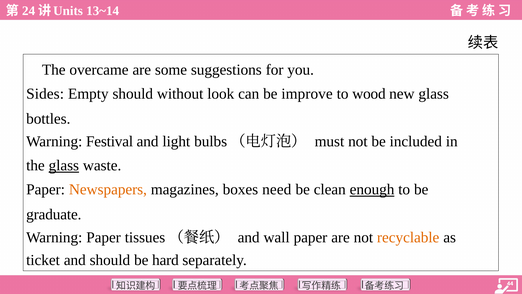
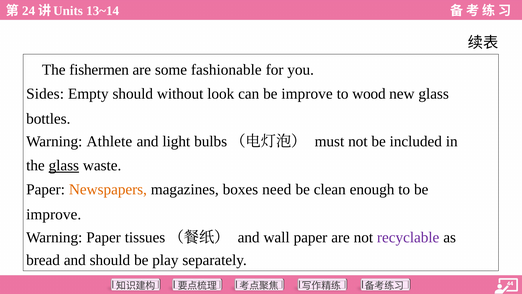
overcame: overcame -> fishermen
suggestions: suggestions -> fashionable
Festival: Festival -> Athlete
enough underline: present -> none
graduate at (54, 214): graduate -> improve
recyclable colour: orange -> purple
ticket: ticket -> bread
hard: hard -> play
